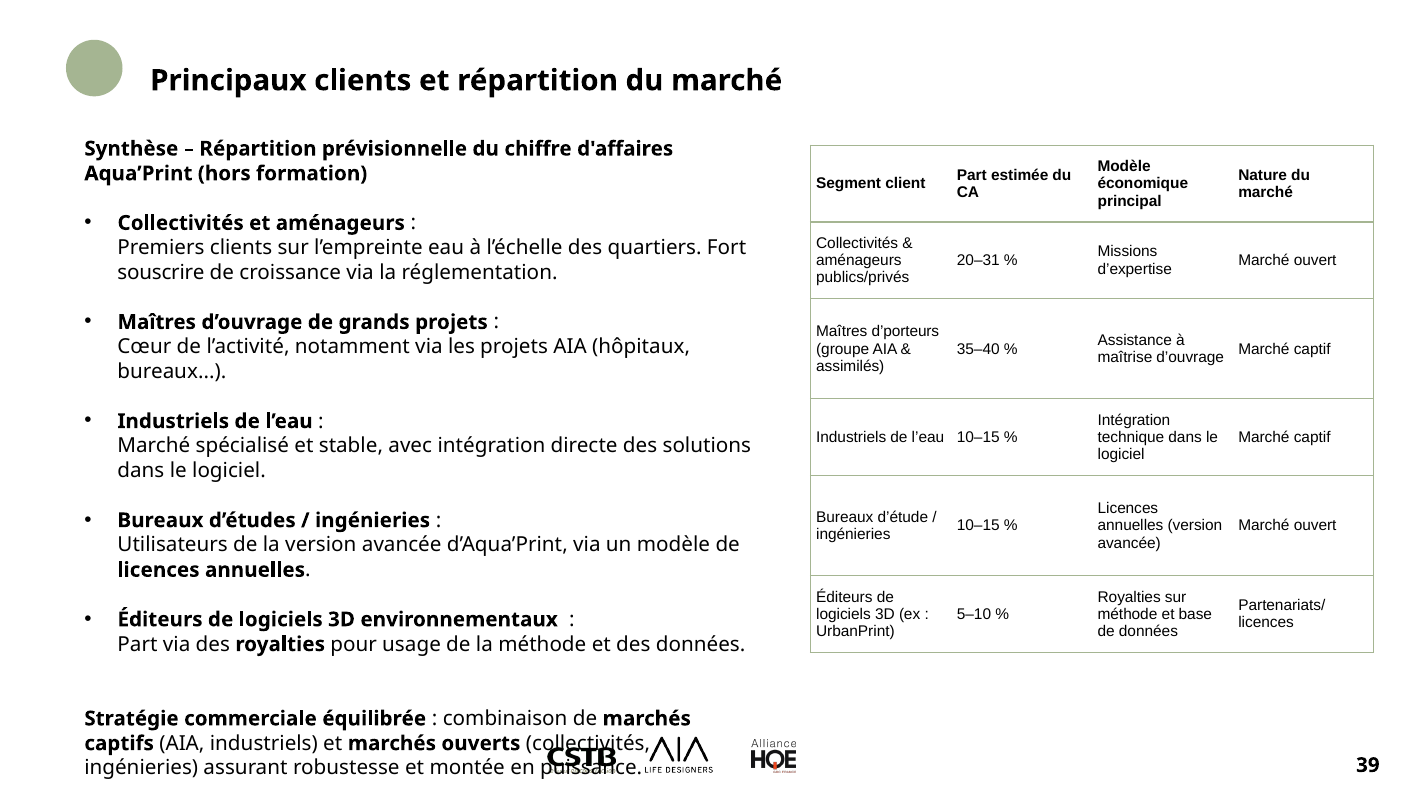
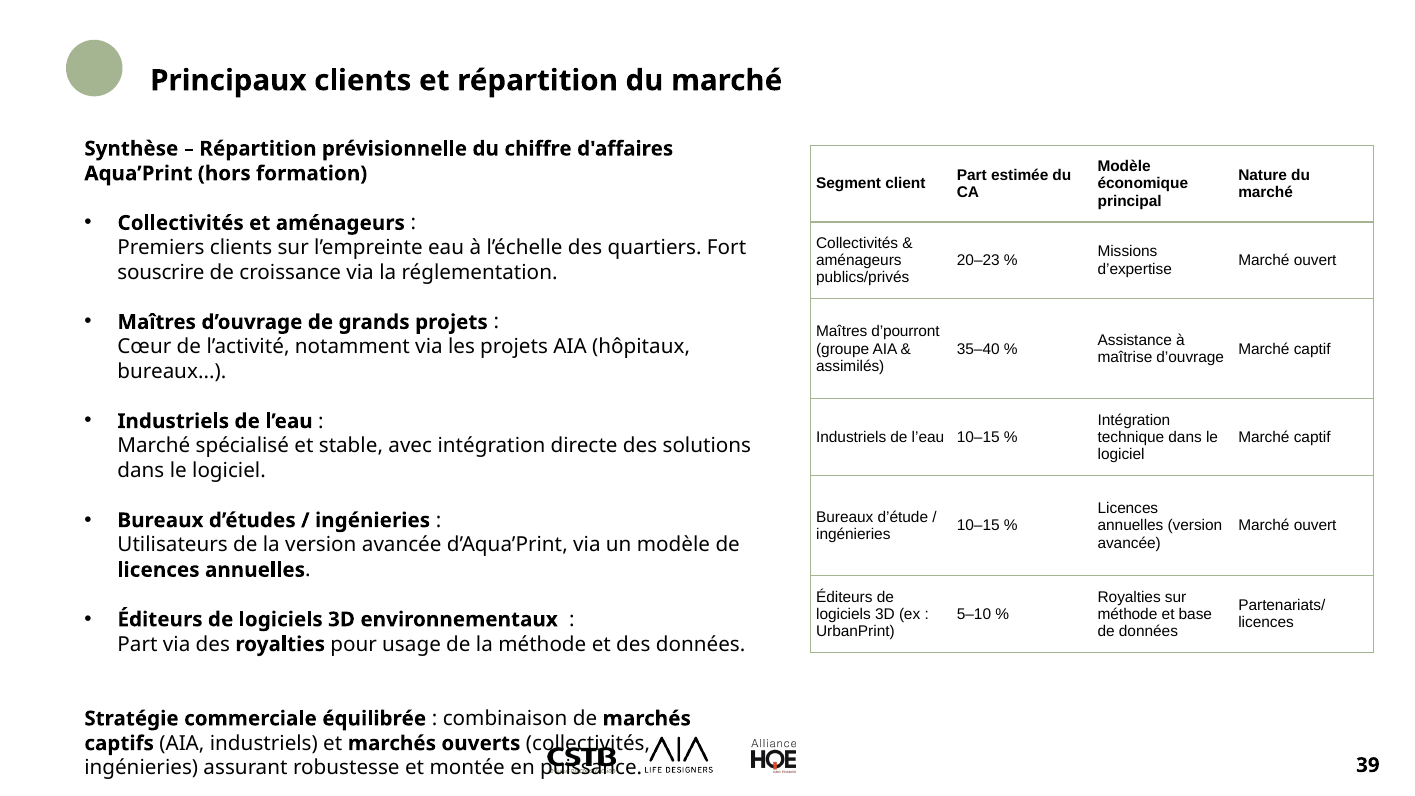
20–31: 20–31 -> 20–23
d’porteurs: d’porteurs -> d’pourront
